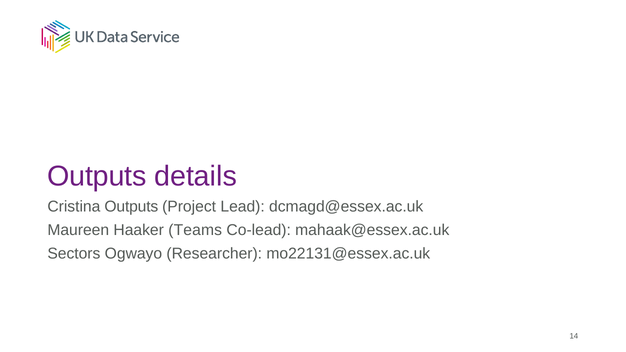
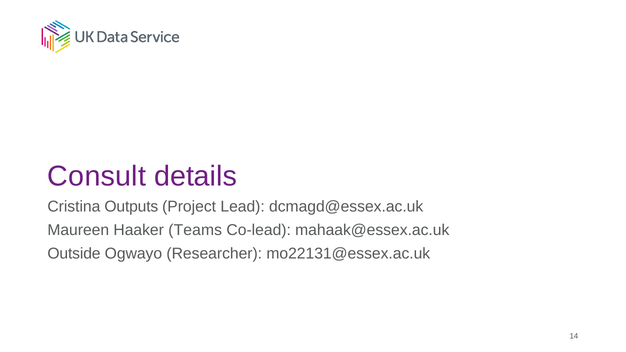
Outputs at (97, 176): Outputs -> Consult
Sectors: Sectors -> Outside
